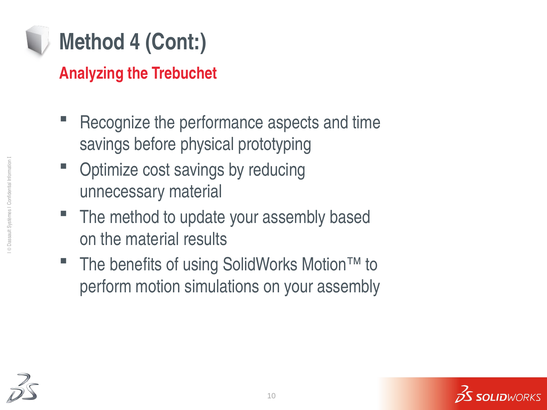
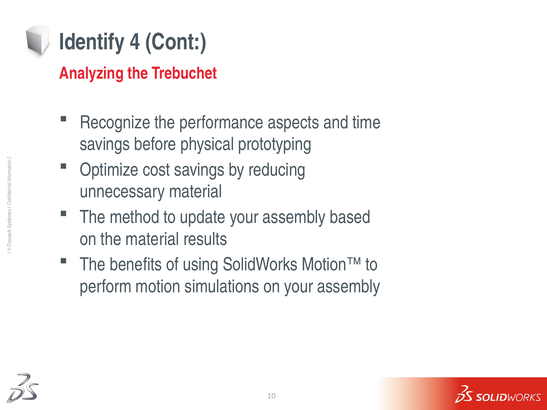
Method at (92, 42): Method -> Identify
